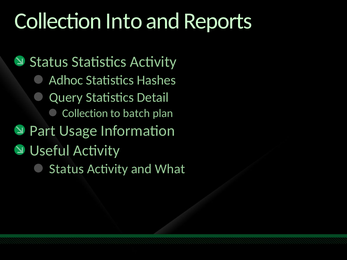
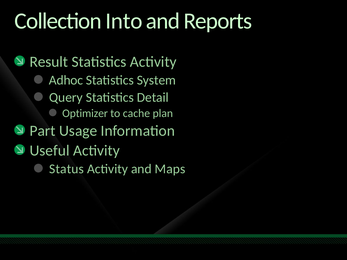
Status at (49, 62): Status -> Result
Hashes: Hashes -> System
Collection at (85, 113): Collection -> Optimizer
batch: batch -> cache
What: What -> Maps
